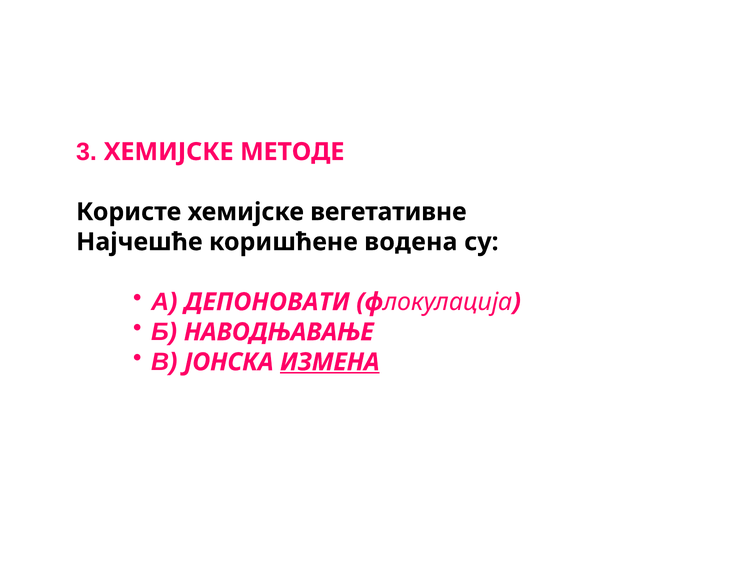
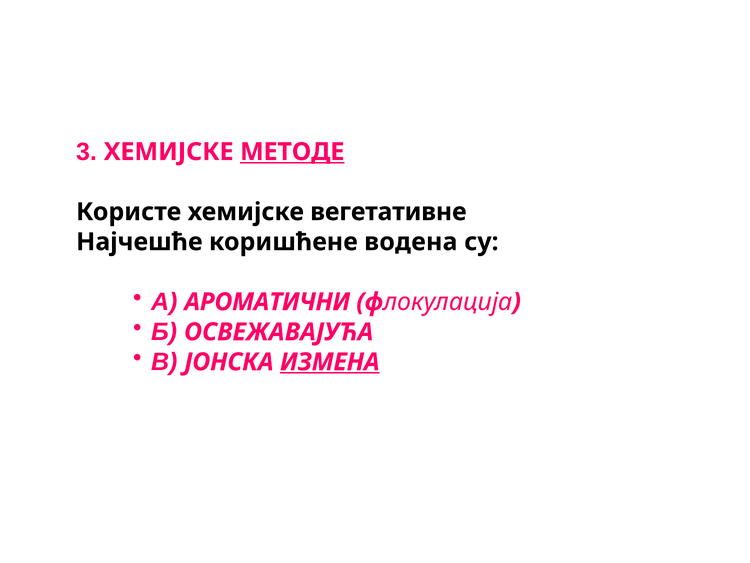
МЕТОДЕ underline: none -> present
ДЕПОНОВАТИ: ДЕПОНОВАТИ -> АРОМАТИЧНИ
НАВОДЊАВАЊЕ: НАВОДЊАВАЊЕ -> ОСВЕЖАВАЈУЋА
